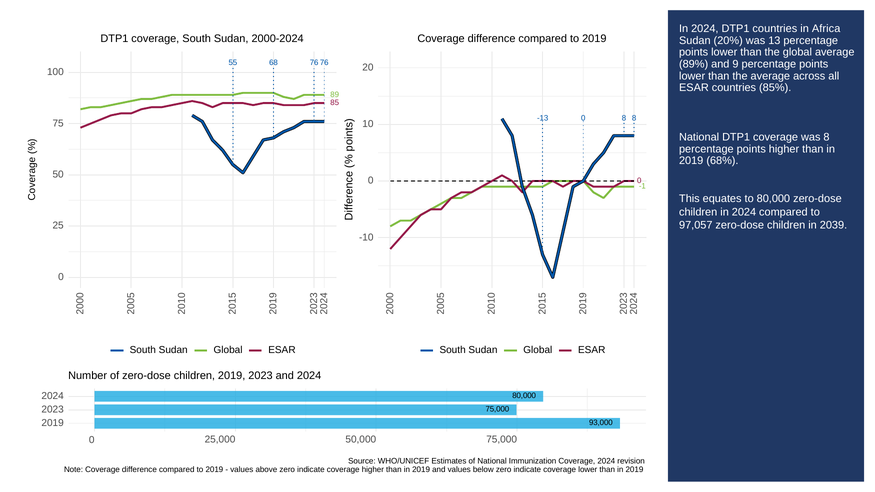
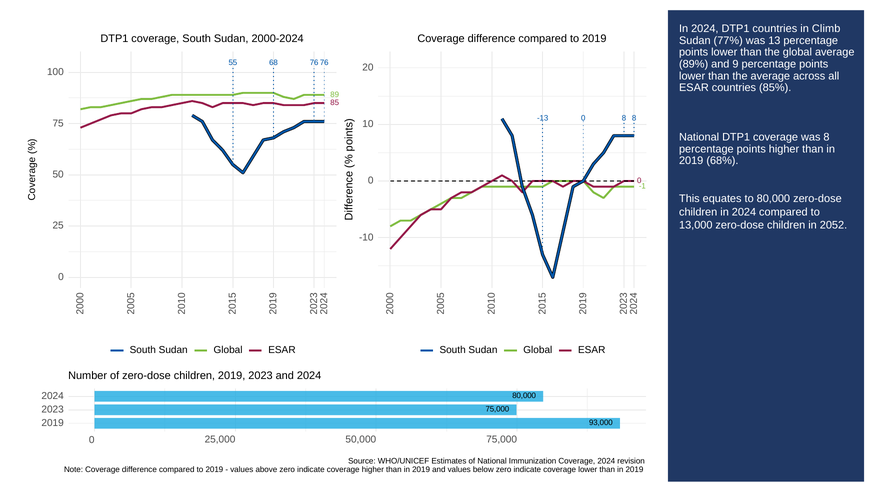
Africa: Africa -> Climb
20%: 20% -> 77%
97,057: 97,057 -> 13,000
2039: 2039 -> 2052
